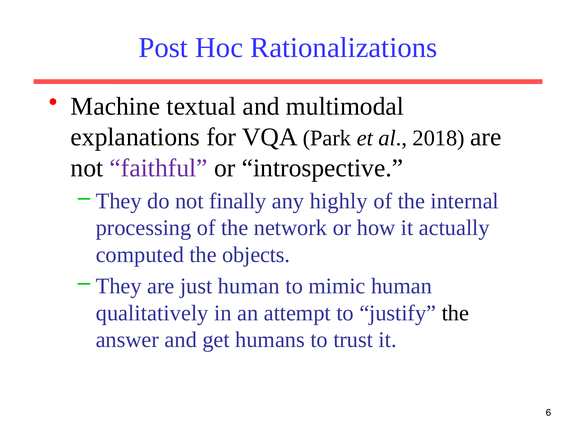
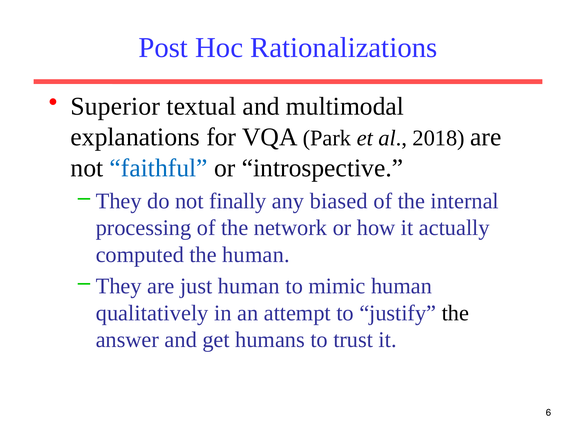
Machine: Machine -> Superior
faithful colour: purple -> blue
highly: highly -> biased
the objects: objects -> human
